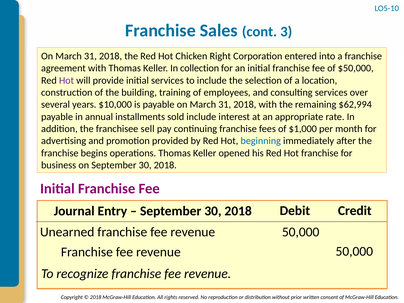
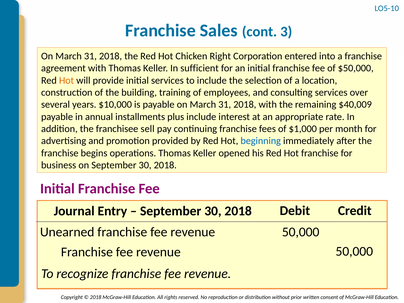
collection: collection -> sufficient
Hot at (67, 80) colour: purple -> orange
$62,994: $62,994 -> $40,009
sold: sold -> plus
